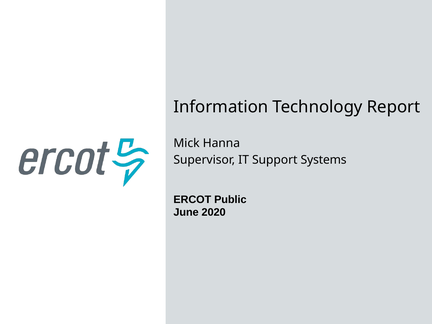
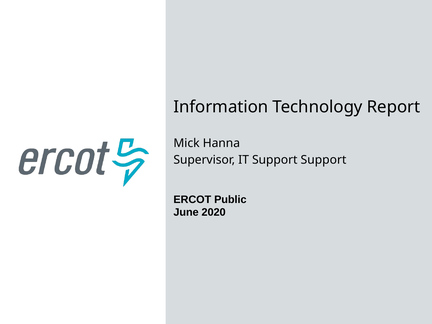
Support Systems: Systems -> Support
